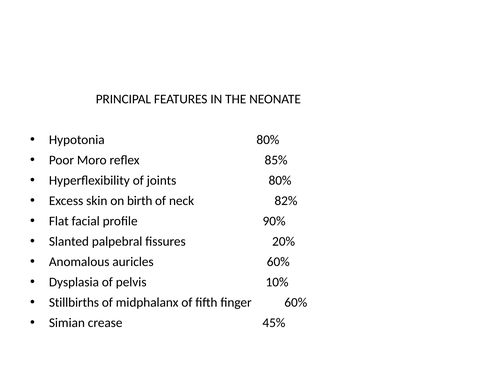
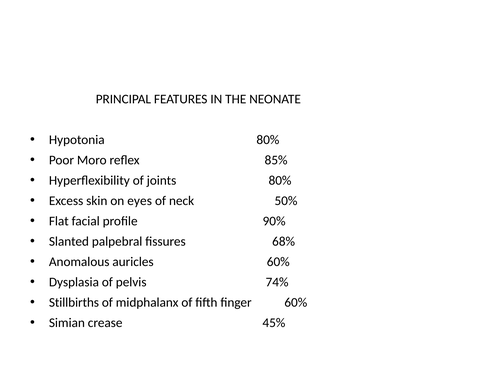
birth: birth -> eyes
82%: 82% -> 50%
20%: 20% -> 68%
10%: 10% -> 74%
